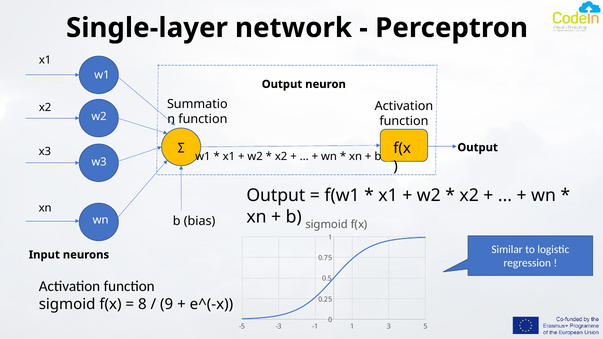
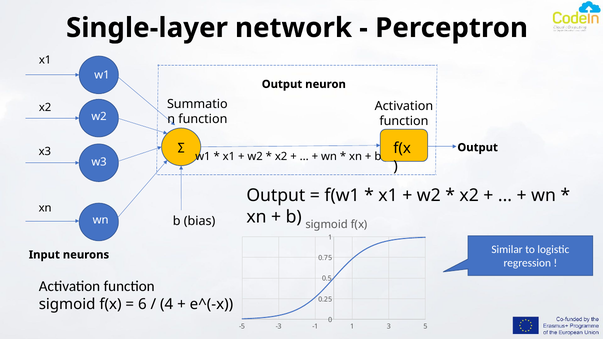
8: 8 -> 6
9: 9 -> 4
